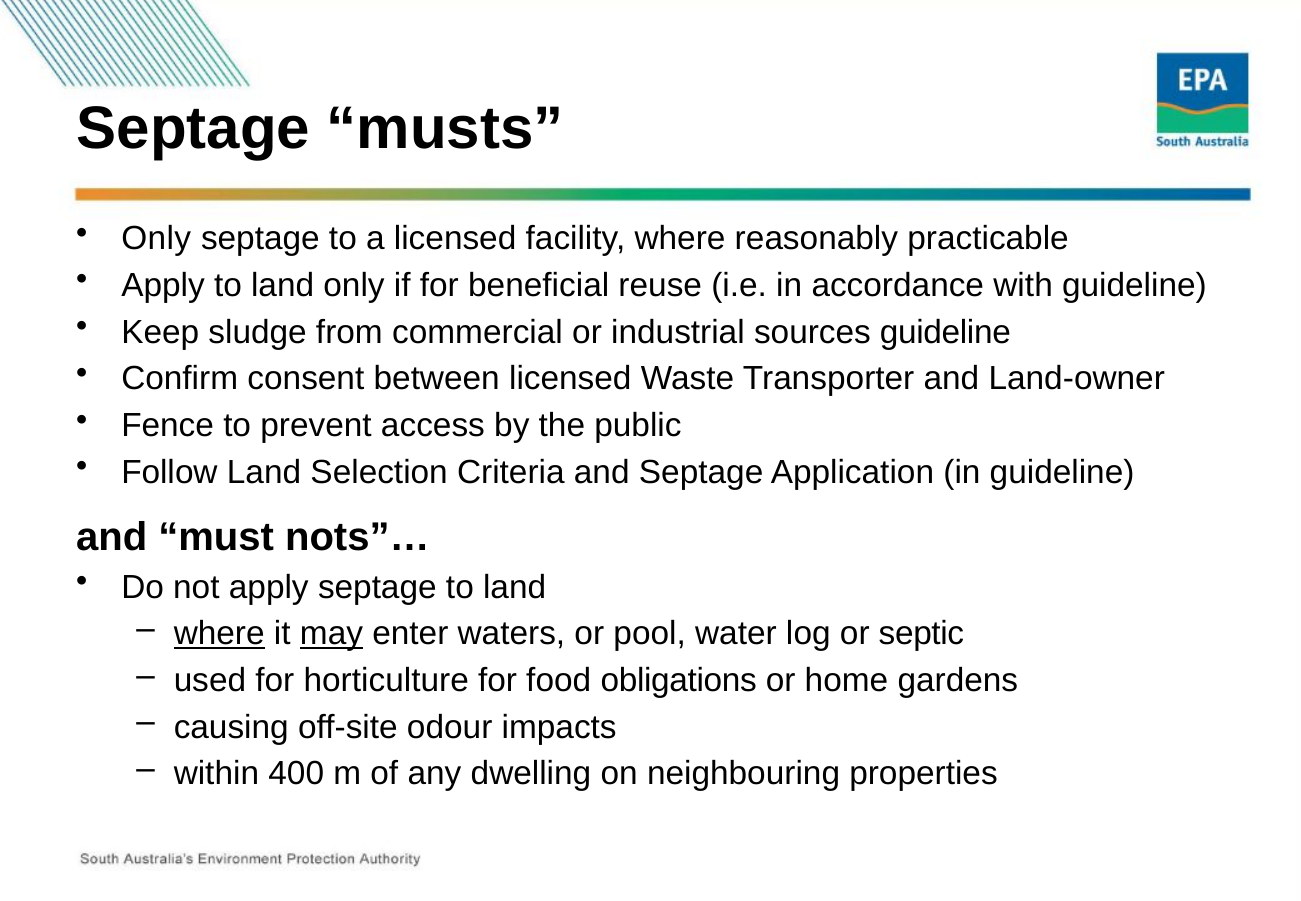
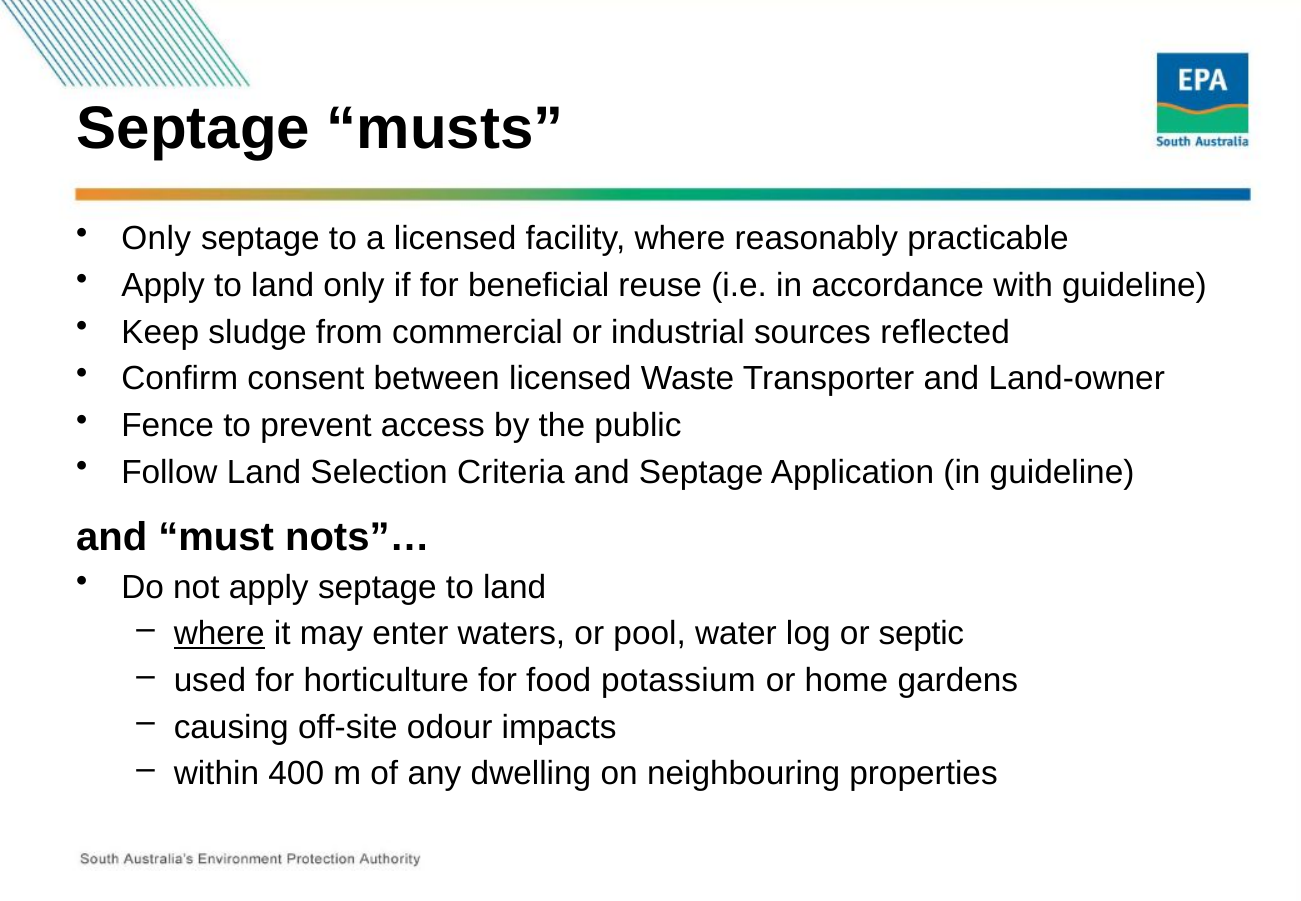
sources guideline: guideline -> reflected
may underline: present -> none
obligations: obligations -> potassium
